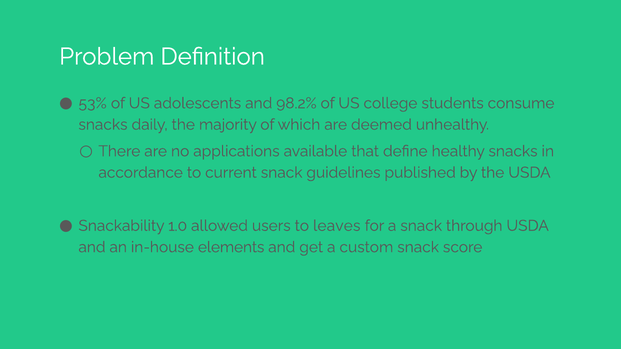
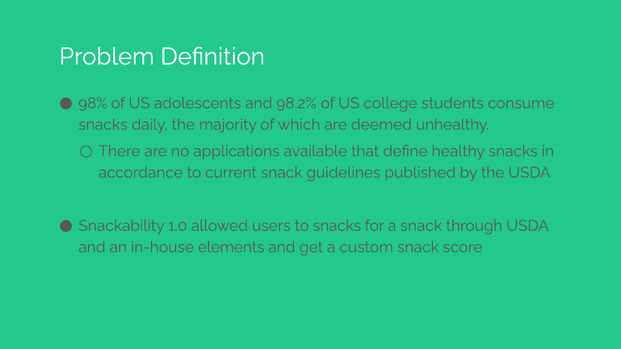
53%: 53% -> 98%
to leaves: leaves -> snacks
